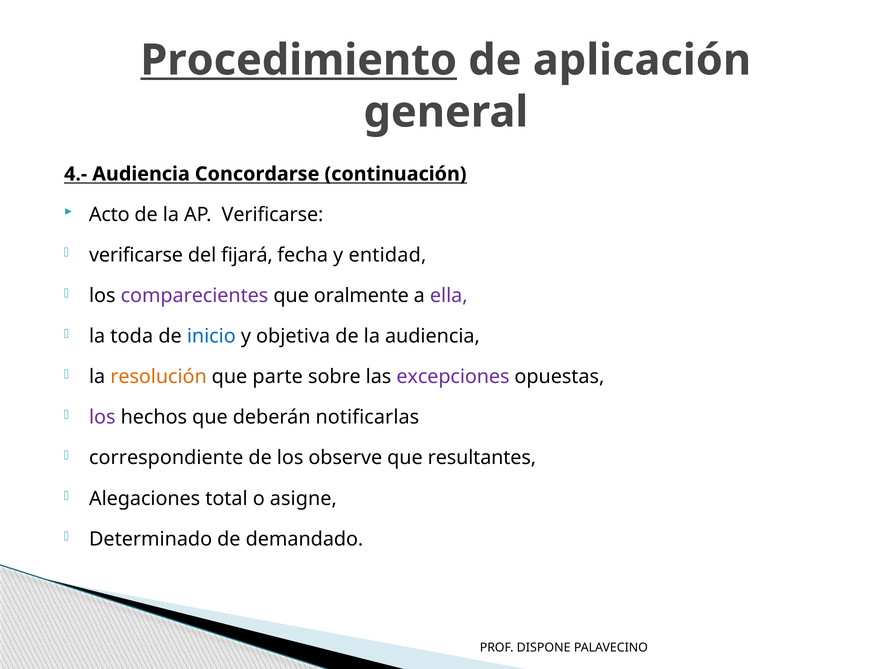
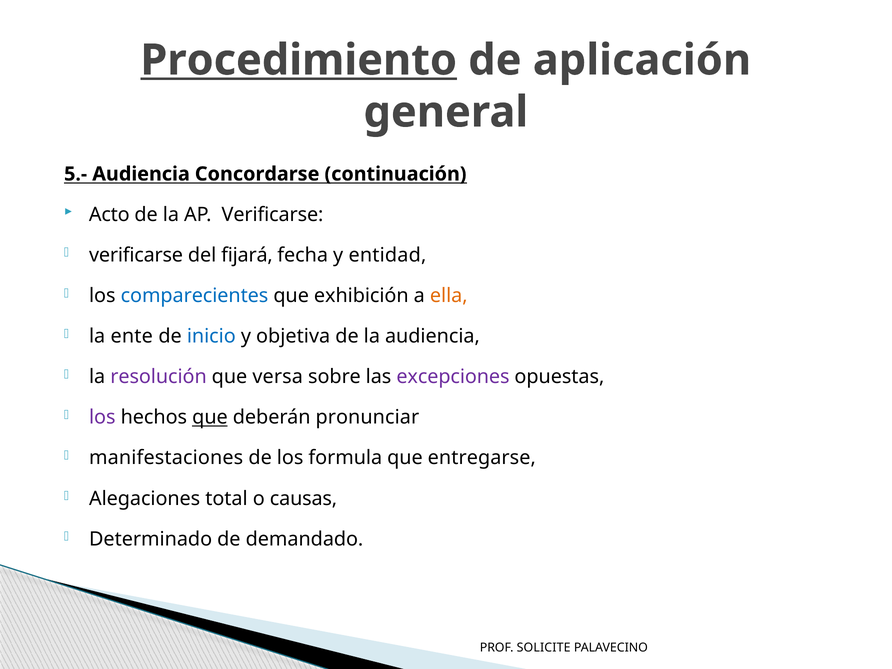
4.-: 4.- -> 5.-
comparecientes colour: purple -> blue
oralmente: oralmente -> exhibición
ella colour: purple -> orange
toda: toda -> ente
resolución colour: orange -> purple
parte: parte -> versa
que at (210, 417) underline: none -> present
notificarlas: notificarlas -> pronunciar
correspondiente: correspondiente -> manifestaciones
observe: observe -> formula
resultantes: resultantes -> entregarse
asigne: asigne -> causas
DISPONE: DISPONE -> SOLICITE
